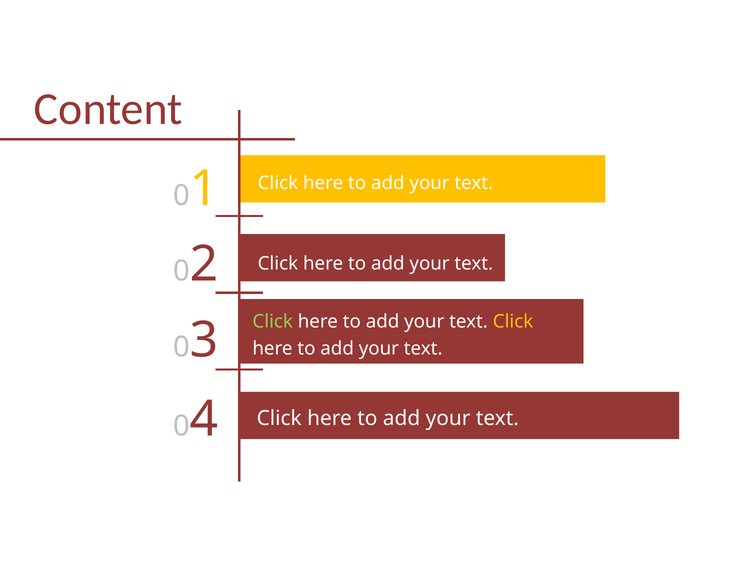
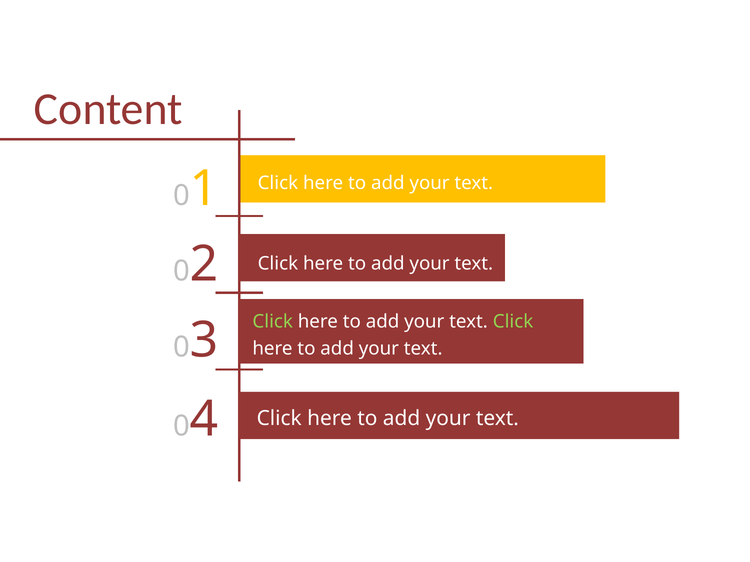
Click at (513, 322) colour: yellow -> light green
